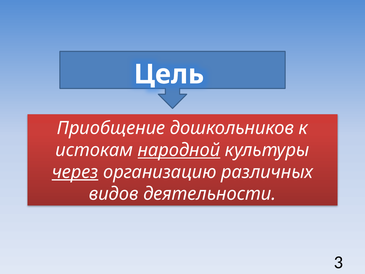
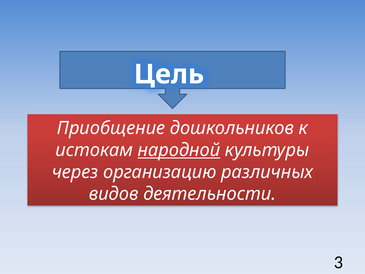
через underline: present -> none
